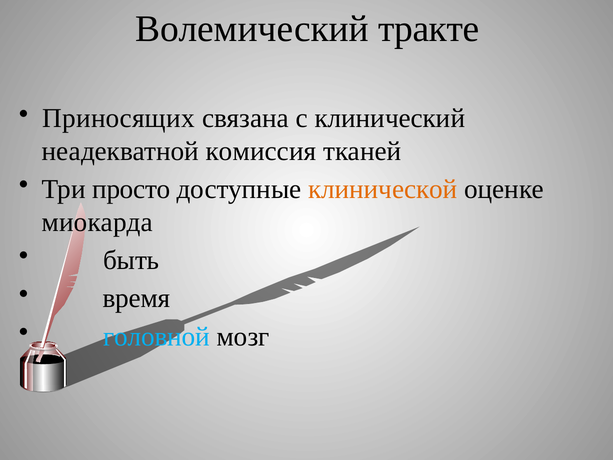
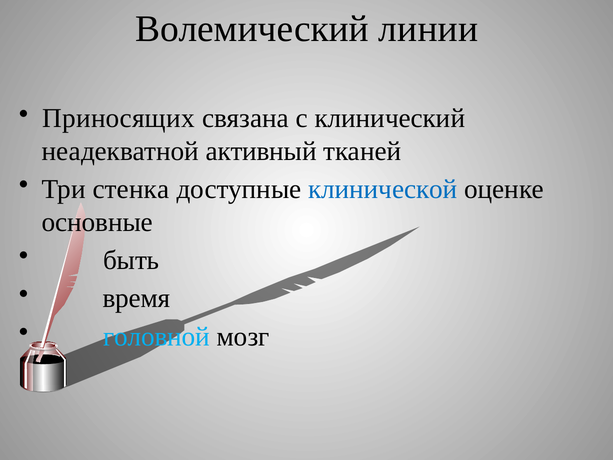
тракте: тракте -> линии
комиссия: комиссия -> активный
просто: просто -> стенка
клинической colour: orange -> blue
миокарда: миокарда -> основные
